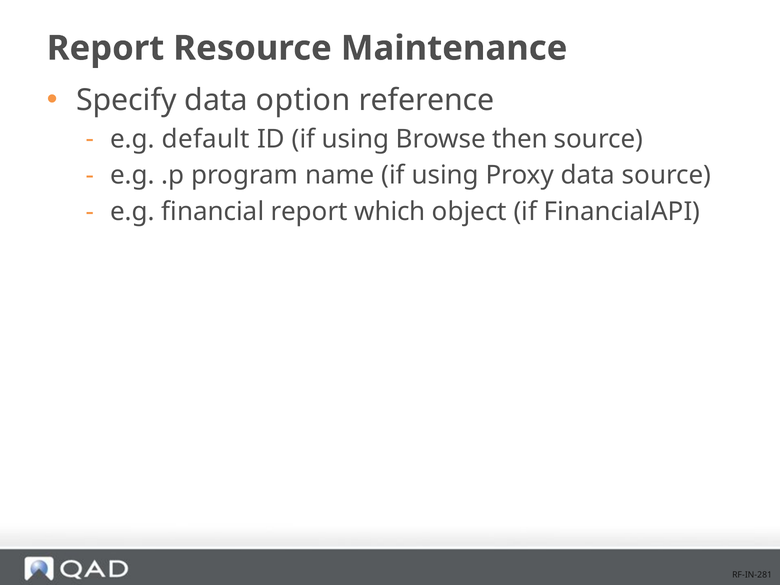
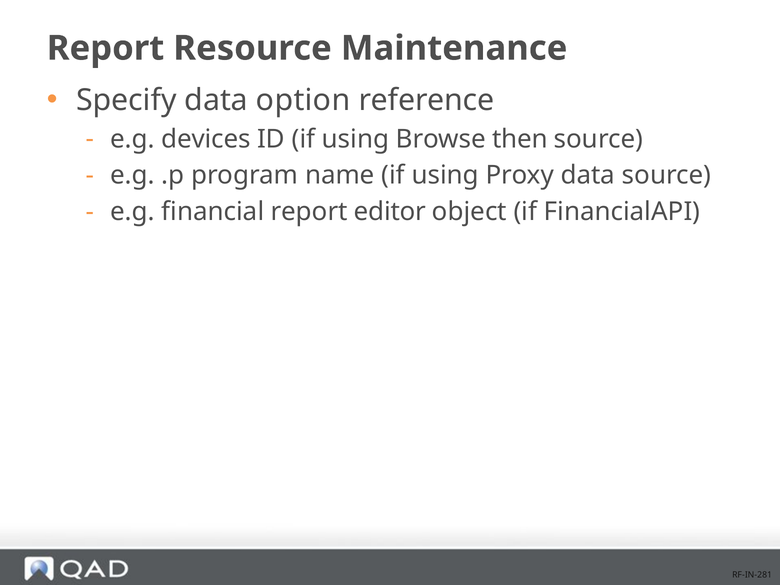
default: default -> devices
which: which -> editor
